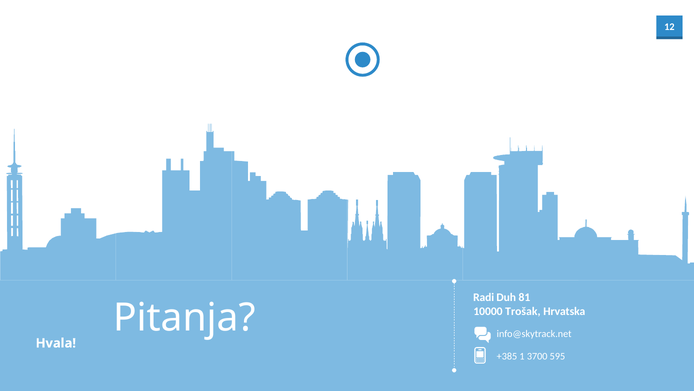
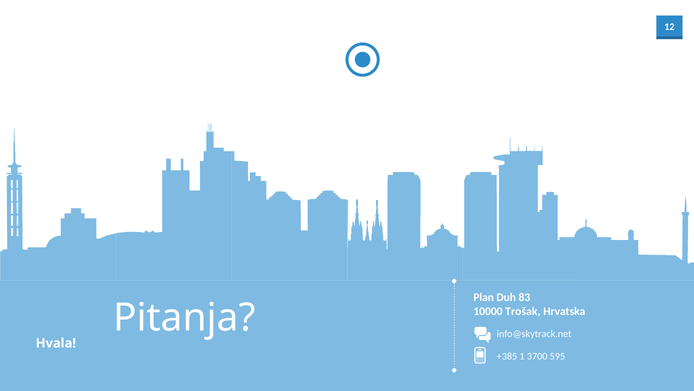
Radi: Radi -> Plan
81: 81 -> 83
